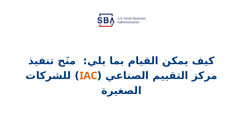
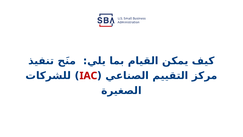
IAC colour: orange -> red
